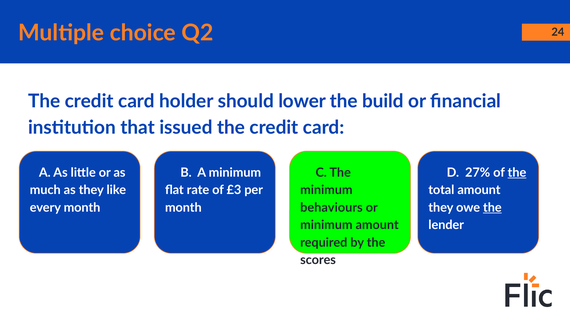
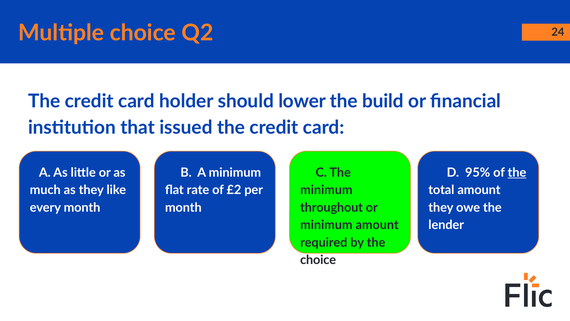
27%: 27% -> 95%
£3: £3 -> £2
behaviours: behaviours -> throughout
the at (492, 207) underline: present -> none
scores at (318, 260): scores -> choice
